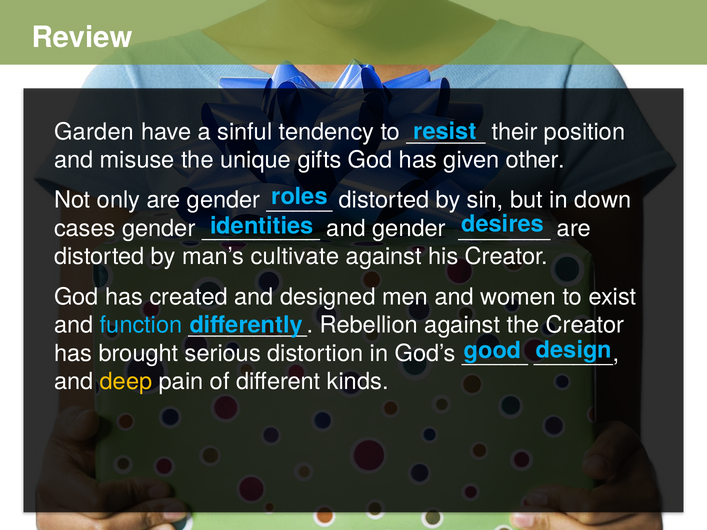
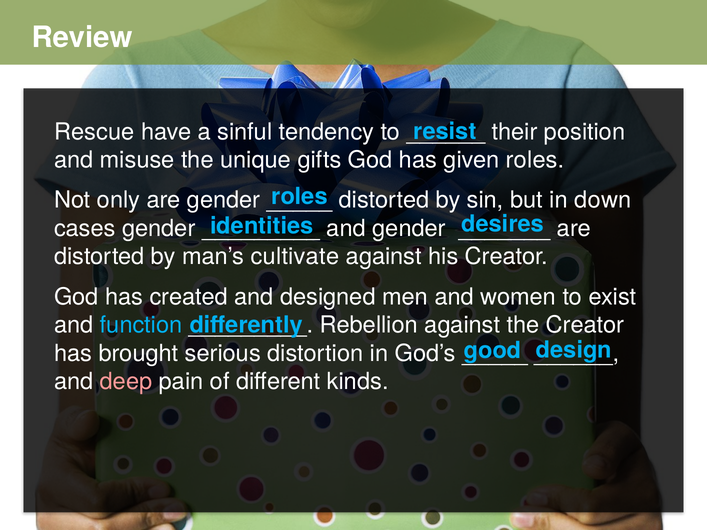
Garden: Garden -> Rescue
given other: other -> roles
deep colour: yellow -> pink
